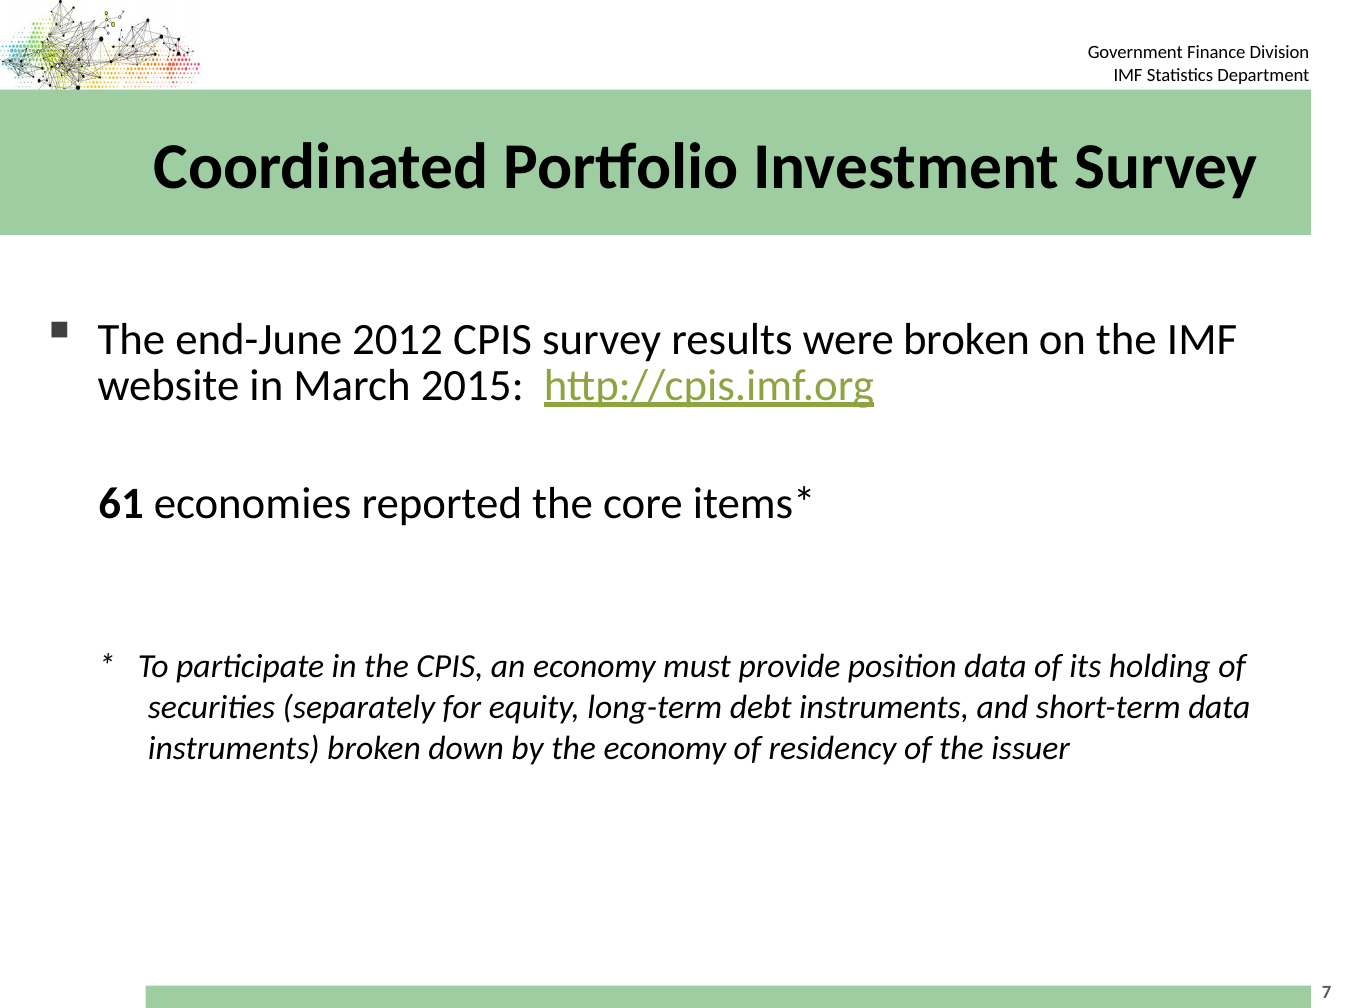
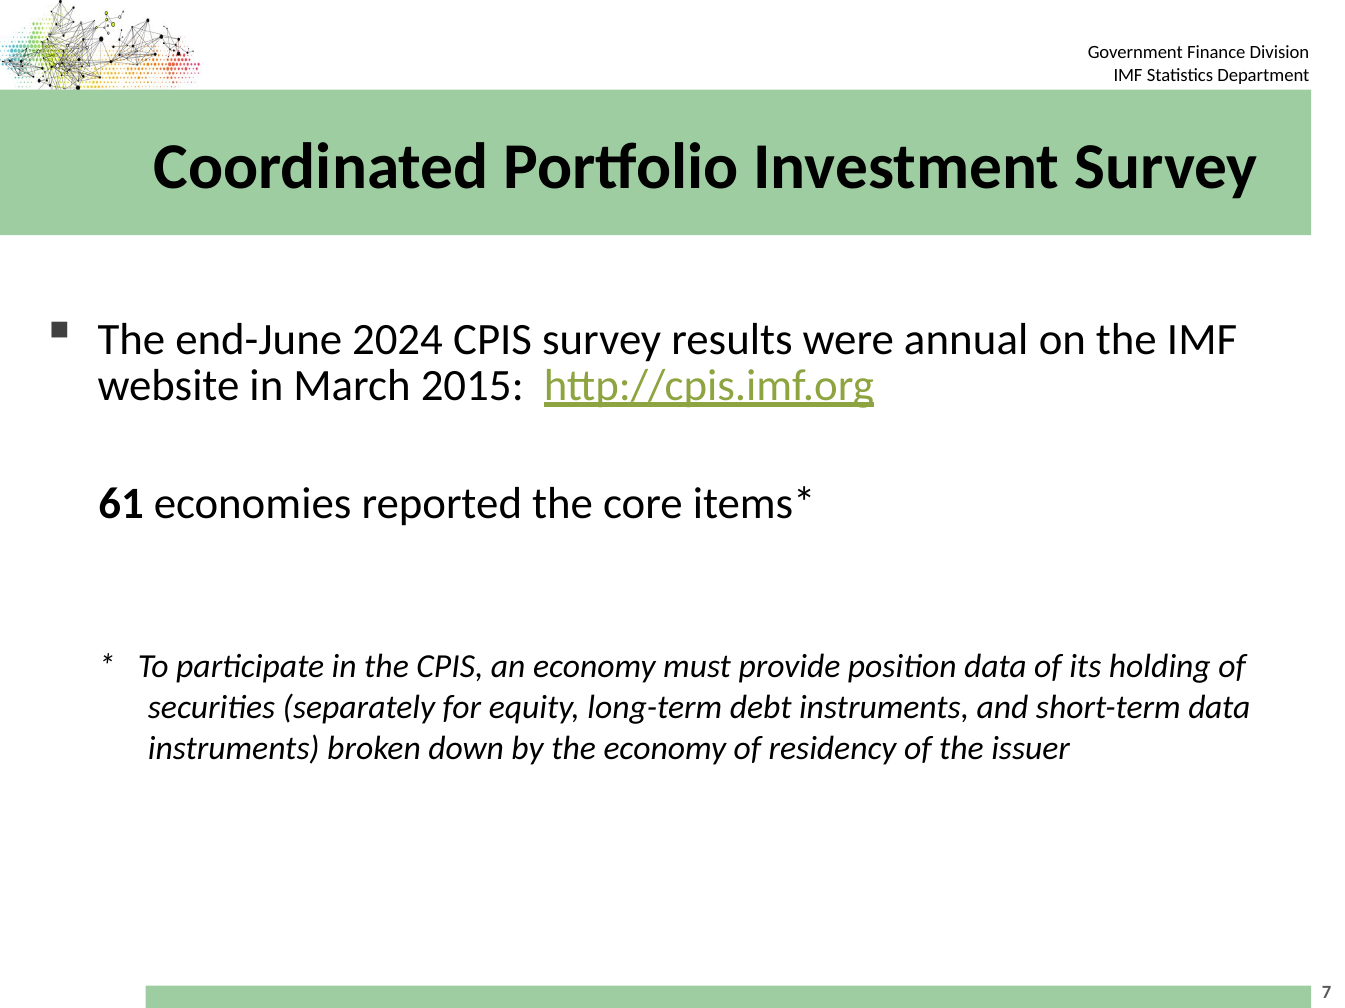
2012: 2012 -> 2024
were broken: broken -> annual
